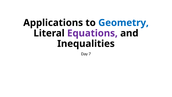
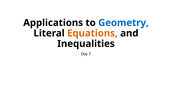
Equations colour: purple -> orange
